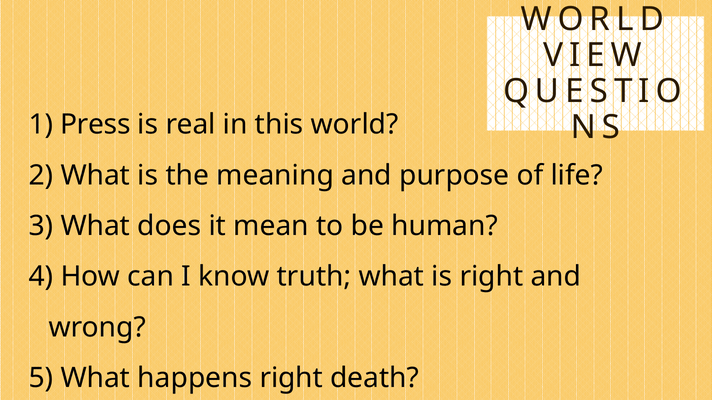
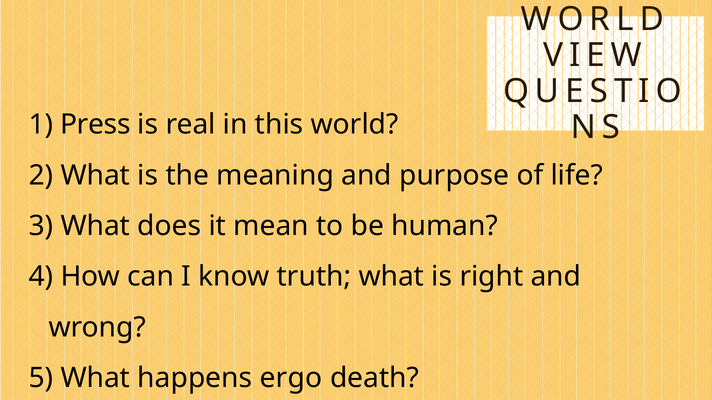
happens right: right -> ergo
